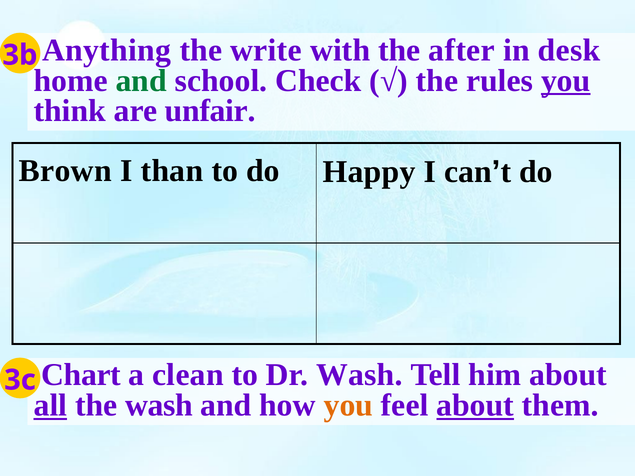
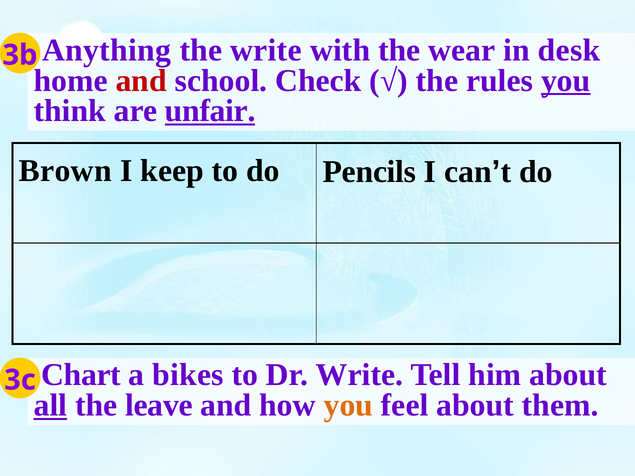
after: after -> wear
and at (141, 81) colour: green -> red
unfair underline: none -> present
than: than -> keep
Happy: Happy -> Pencils
clean: clean -> bikes
Dr Wash: Wash -> Write
the wash: wash -> leave
about at (475, 406) underline: present -> none
